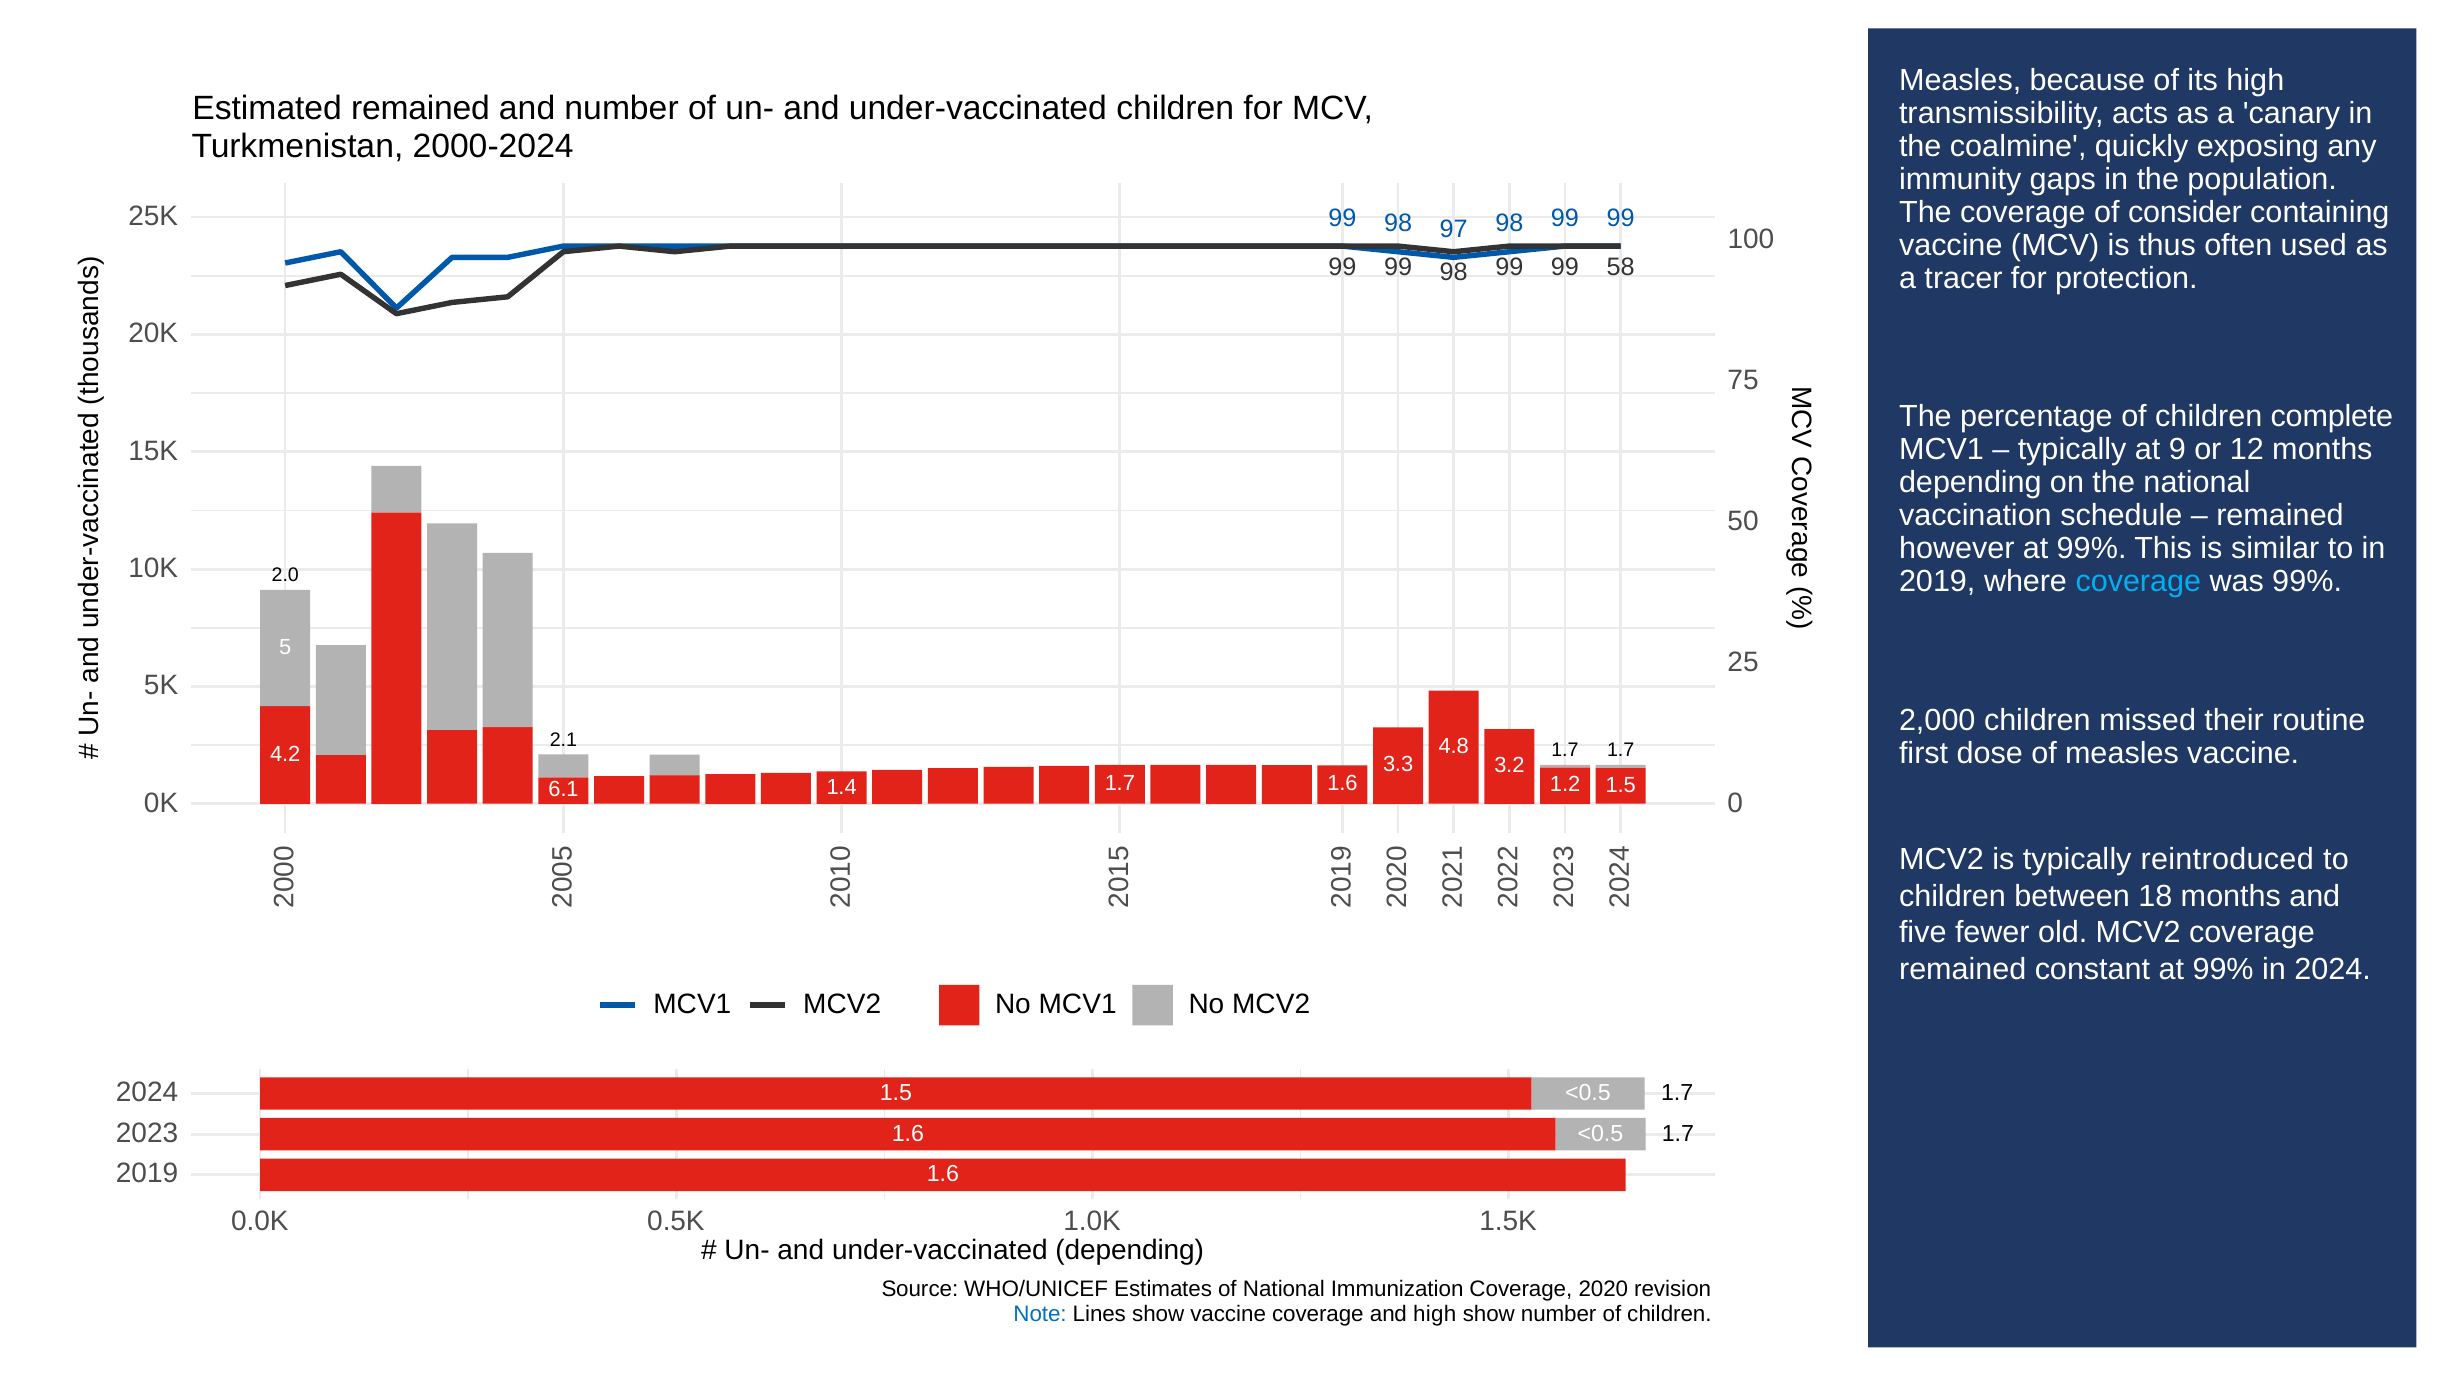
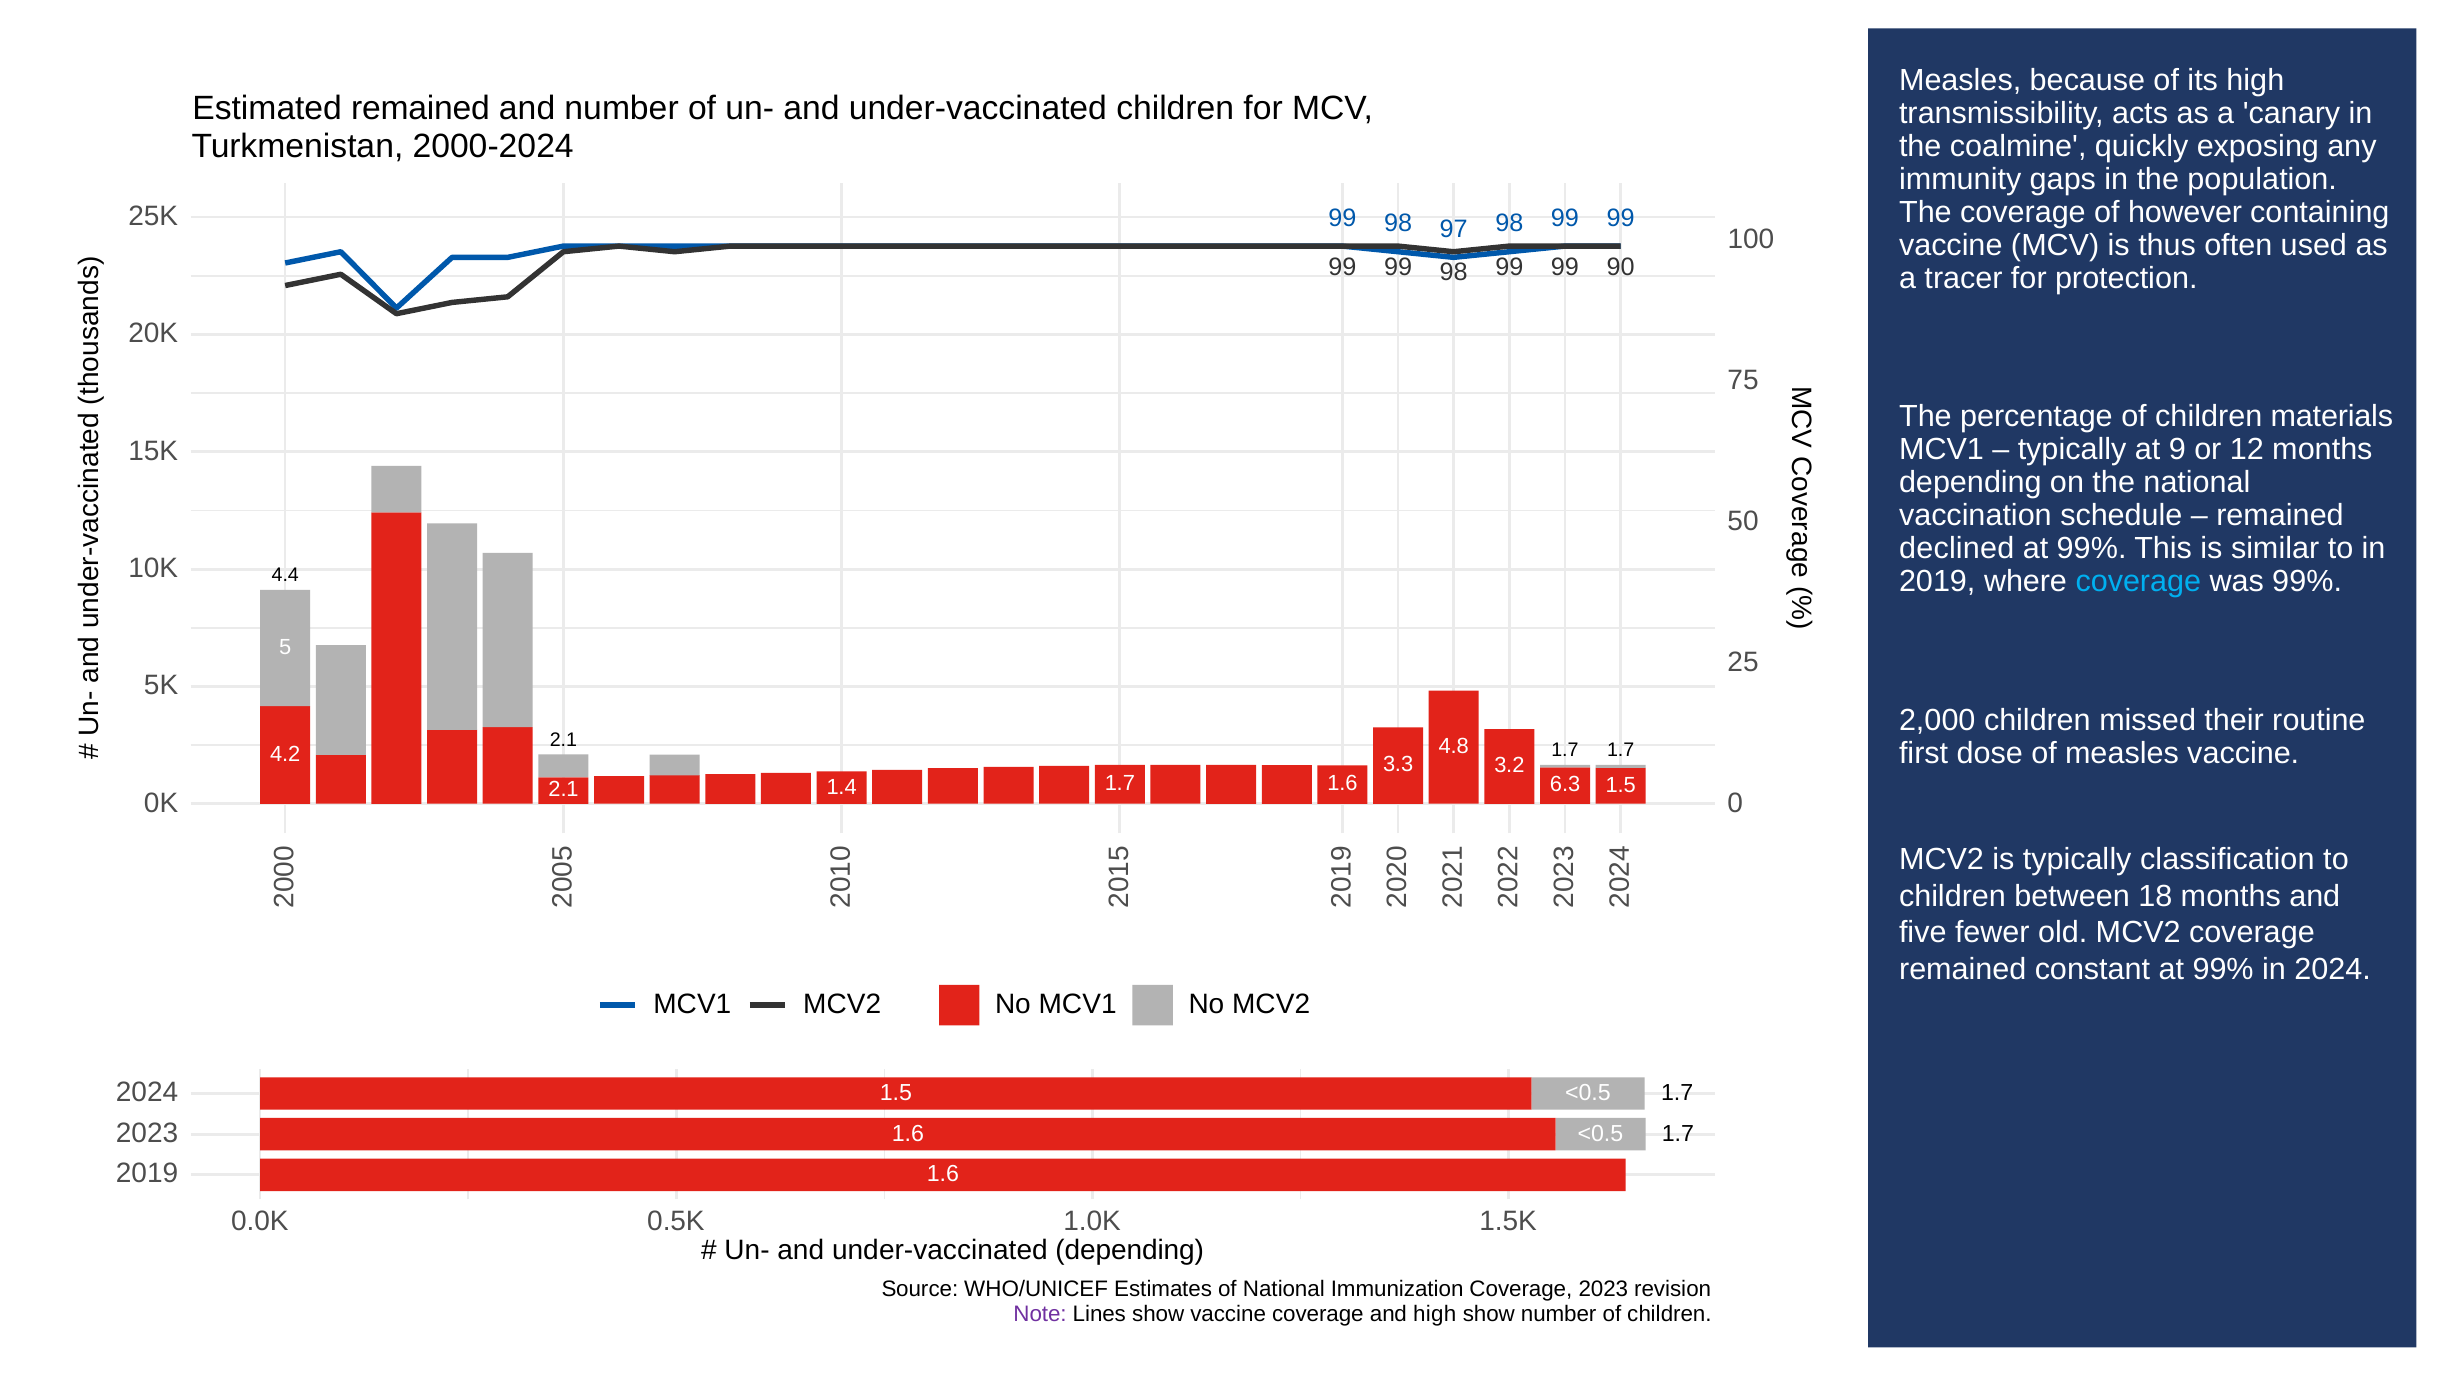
consider: consider -> however
58: 58 -> 90
complete: complete -> materials
however: however -> declined
2.0: 2.0 -> 4.4
1.2: 1.2 -> 6.3
6.1 at (564, 790): 6.1 -> 2.1
reintroduced: reintroduced -> classification
Coverage 2020: 2020 -> 2023
Note colour: blue -> purple
